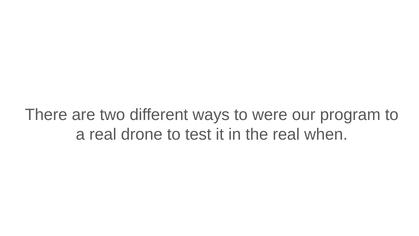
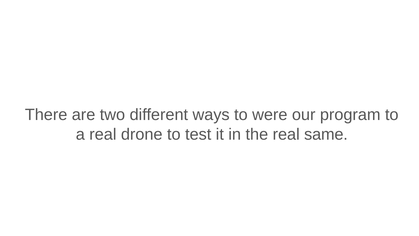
when: when -> same
